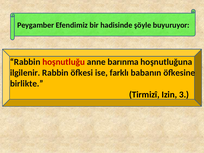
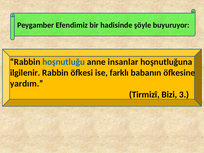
hoşnutluğu colour: red -> blue
barınma: barınma -> insanlar
birlikte: birlikte -> yardım
Izin: Izin -> Bizi
